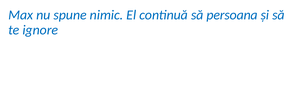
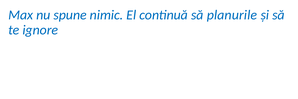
persoana: persoana -> planurile
